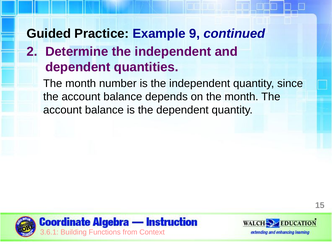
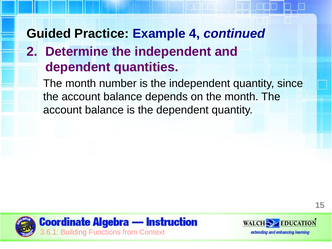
9: 9 -> 4
